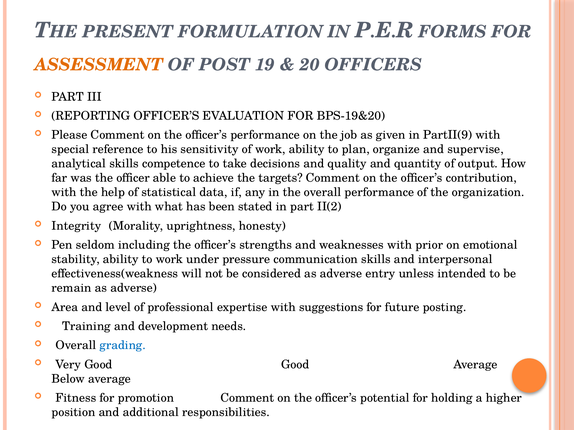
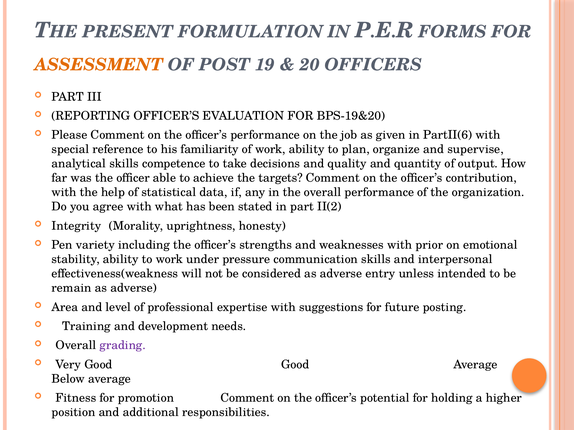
PartII(9: PartII(9 -> PartII(6
sensitivity: sensitivity -> familiarity
seldom: seldom -> variety
grading colour: blue -> purple
